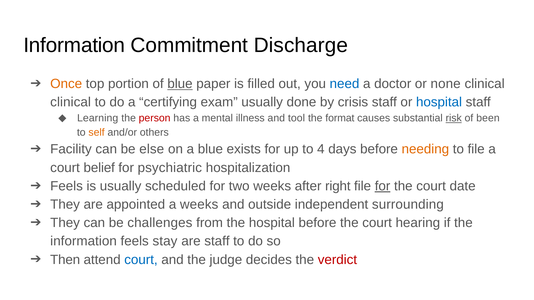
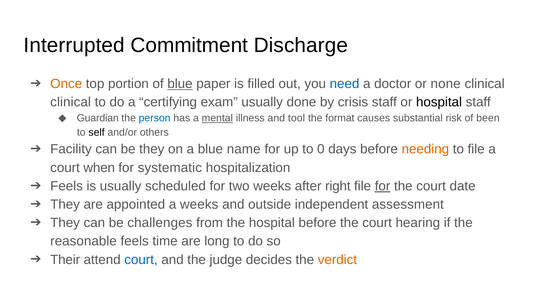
Information at (74, 45): Information -> Interrupted
hospital at (439, 102) colour: blue -> black
Learning: Learning -> Guardian
person colour: red -> blue
mental underline: none -> present
risk underline: present -> none
self colour: orange -> black
be else: else -> they
exists: exists -> name
4: 4 -> 0
belief: belief -> when
psychiatric: psychiatric -> systematic
surrounding: surrounding -> assessment
information at (84, 242): information -> reasonable
stay: stay -> time
are staff: staff -> long
Then: Then -> Their
verdict colour: red -> orange
